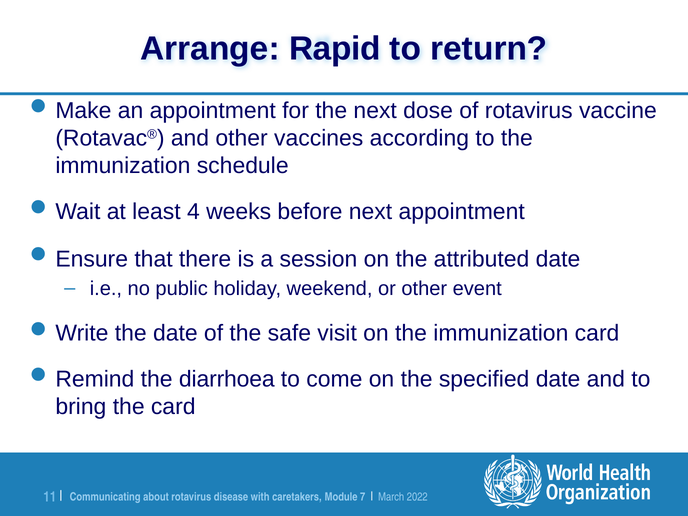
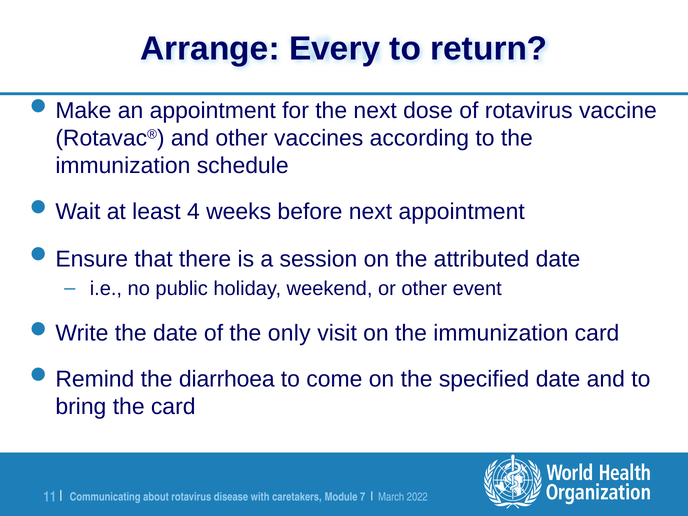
Rapid: Rapid -> Every
safe: safe -> only
